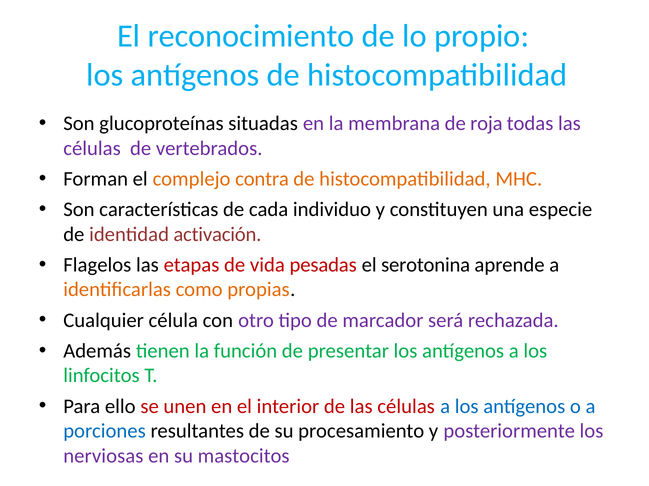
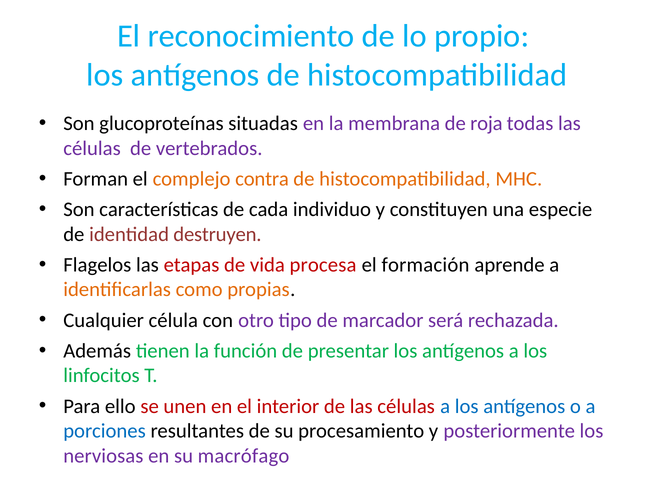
activación: activación -> destruyen
pesadas: pesadas -> procesa
serotonina: serotonina -> formación
mastocitos: mastocitos -> macrófago
